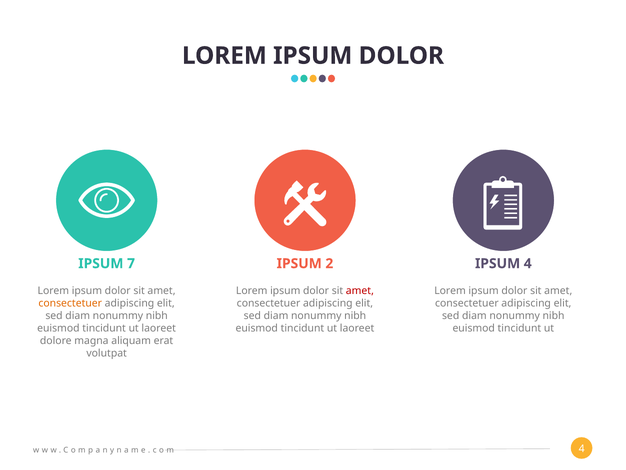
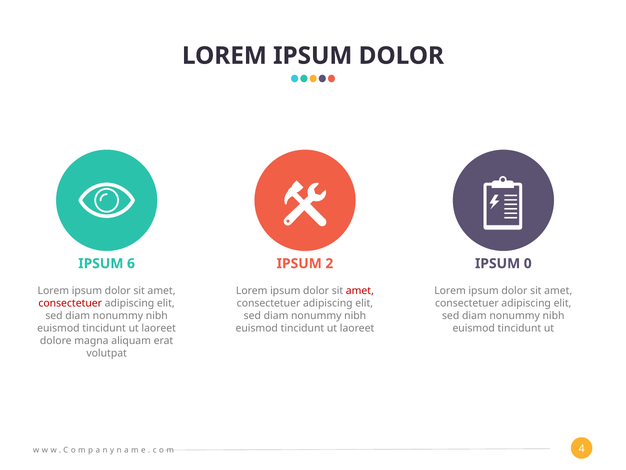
7: 7 -> 6
IPSUM 4: 4 -> 0
consectetuer at (70, 303) colour: orange -> red
